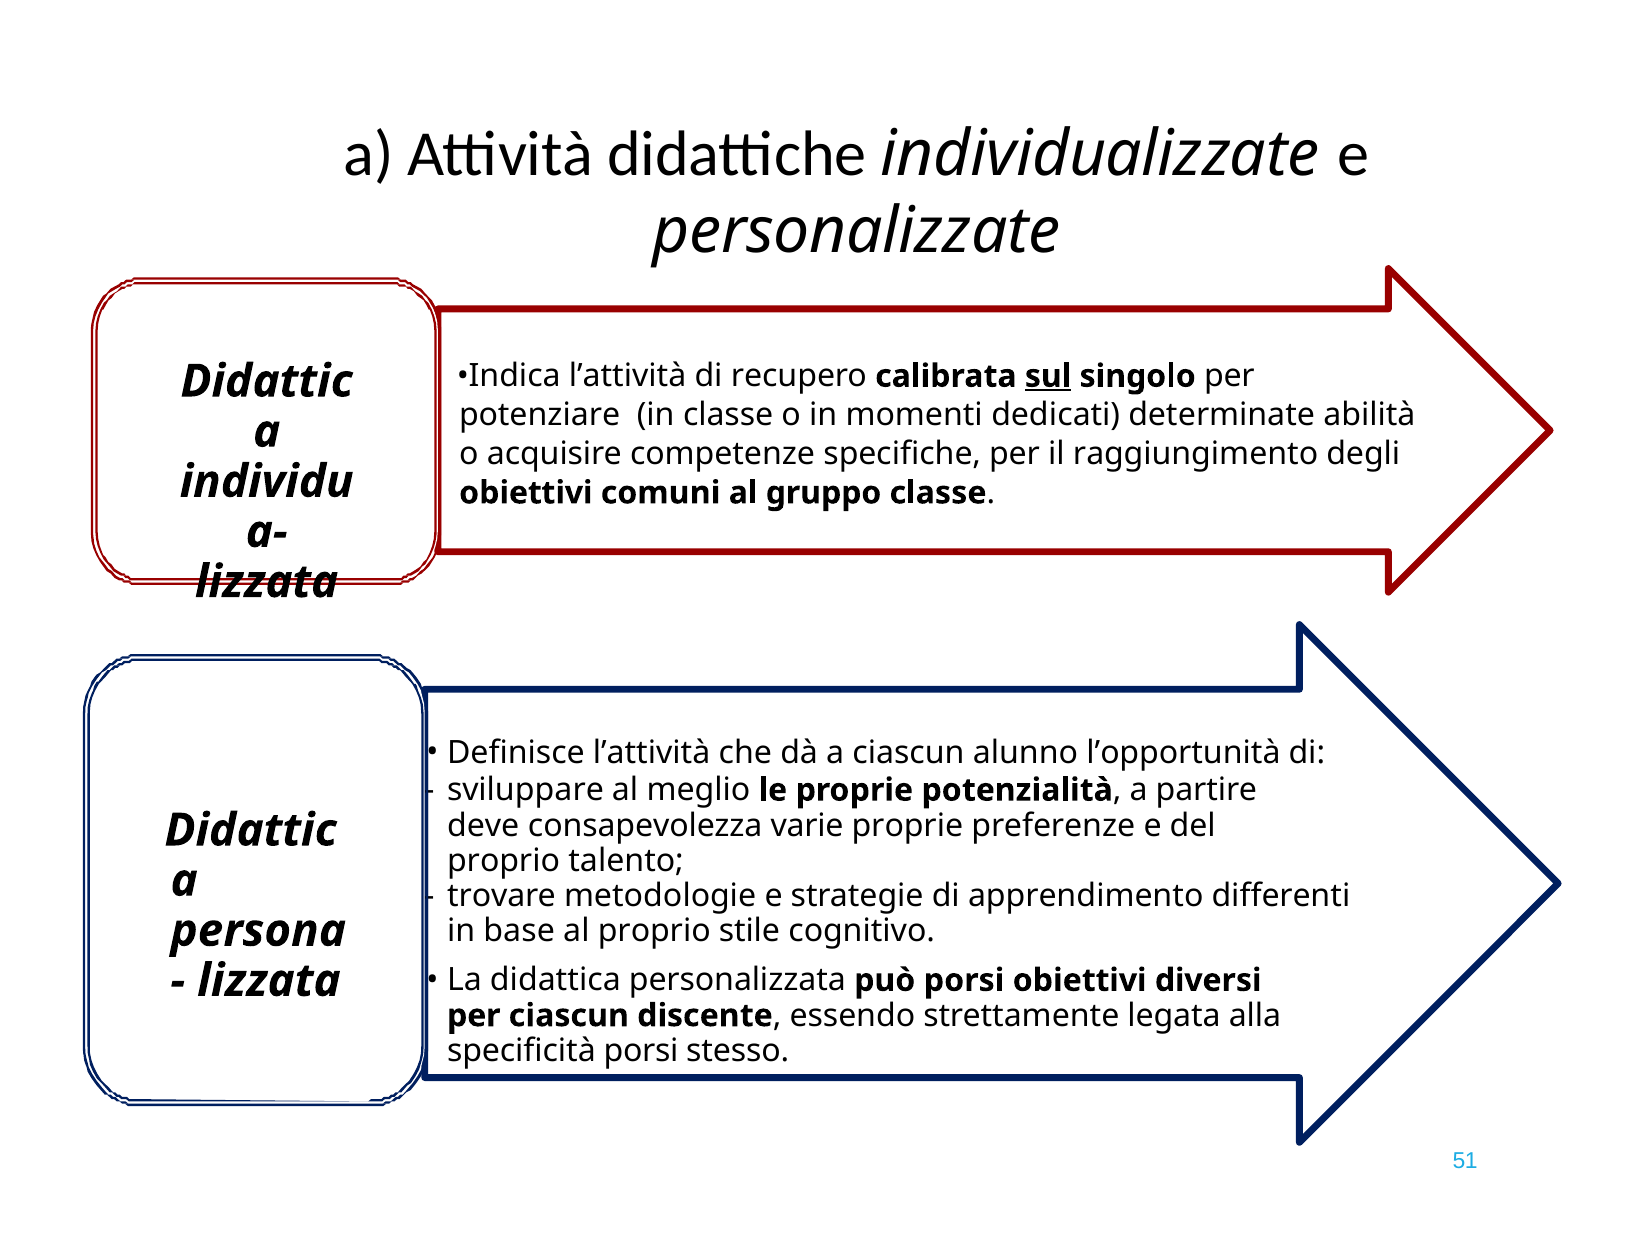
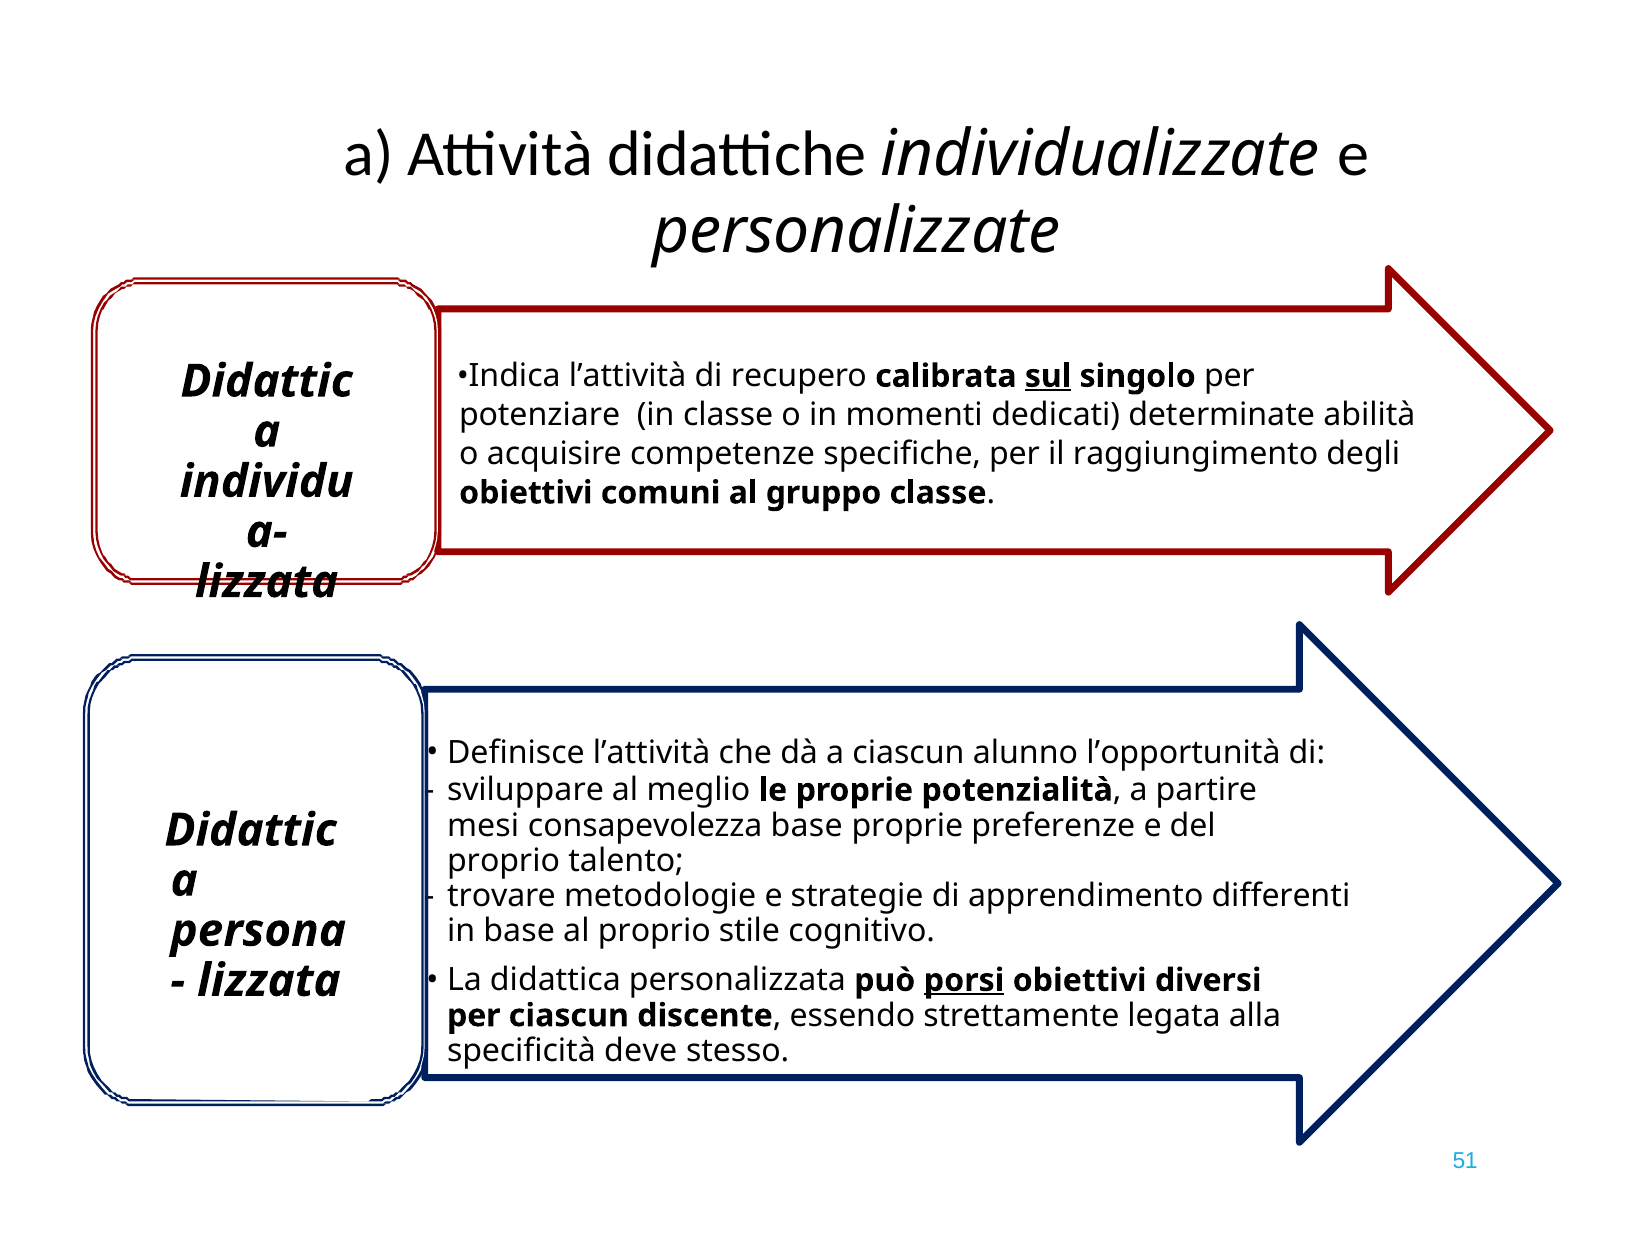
deve: deve -> mesi
consapevolezza varie: varie -> base
porsi at (964, 980) underline: none -> present
specificità porsi: porsi -> deve
